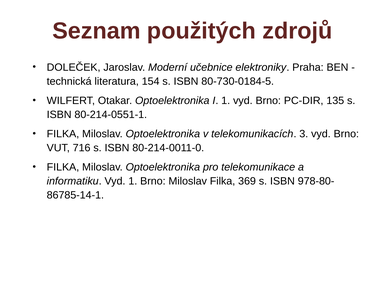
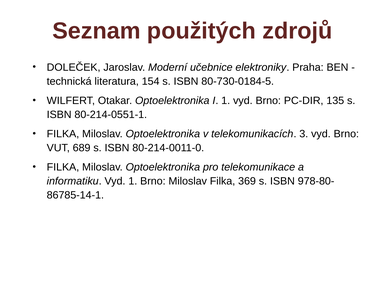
716: 716 -> 689
